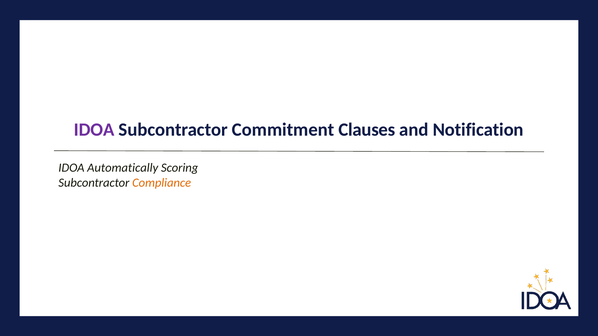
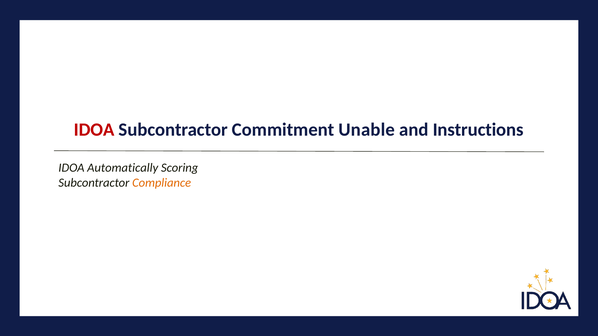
IDOA at (94, 130) colour: purple -> red
Clauses: Clauses -> Unable
Notification: Notification -> Instructions
